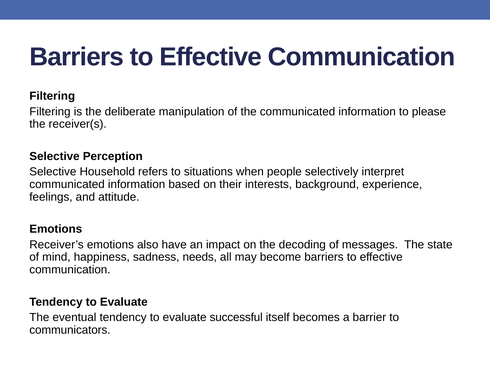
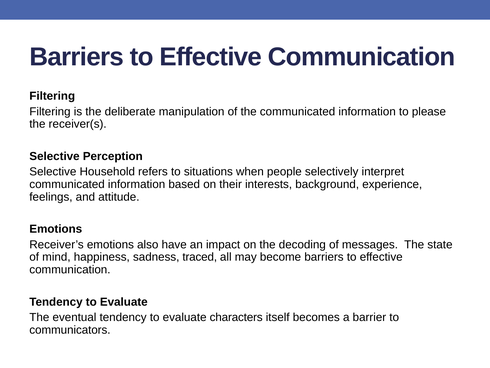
needs: needs -> traced
successful: successful -> characters
